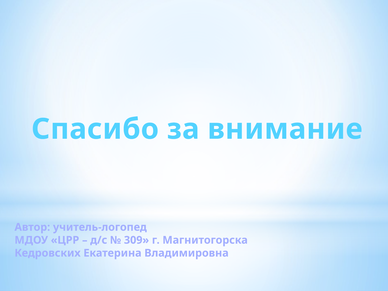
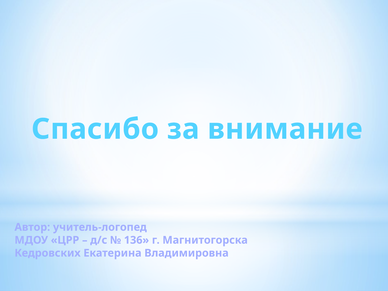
309: 309 -> 136
